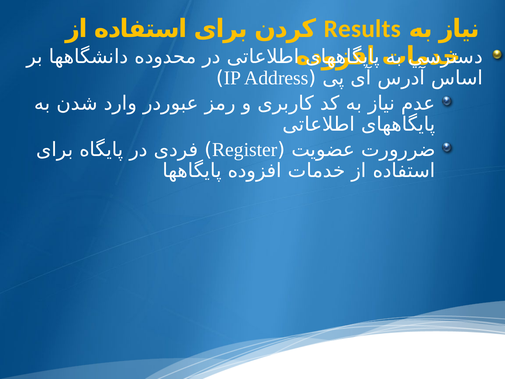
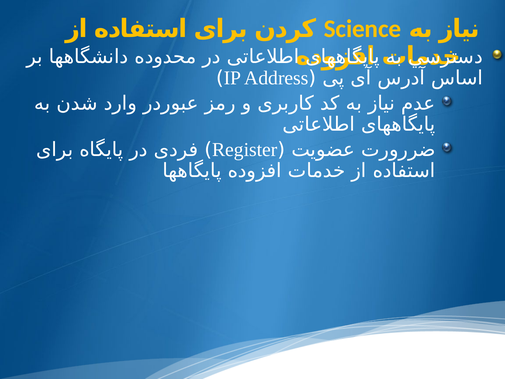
Results: Results -> Science
